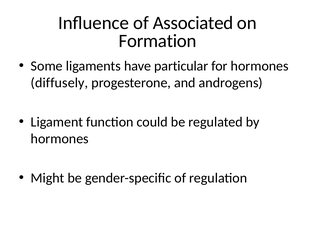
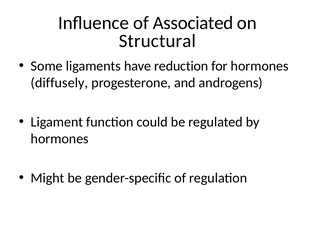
Formation: Formation -> Structural
particular: particular -> reduction
